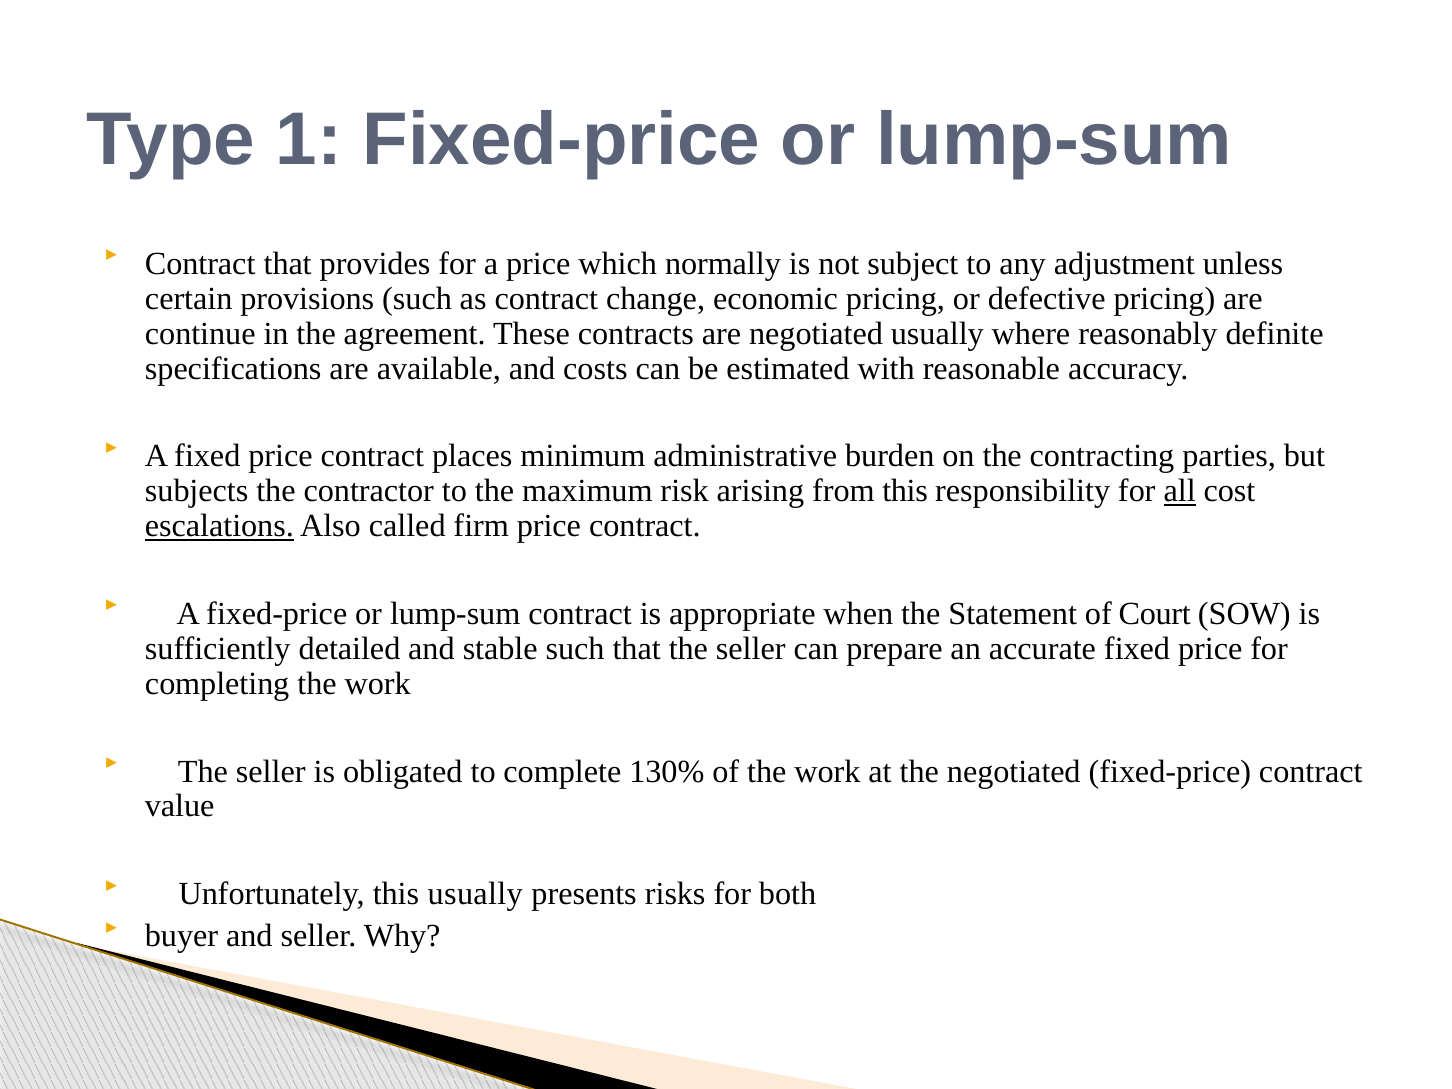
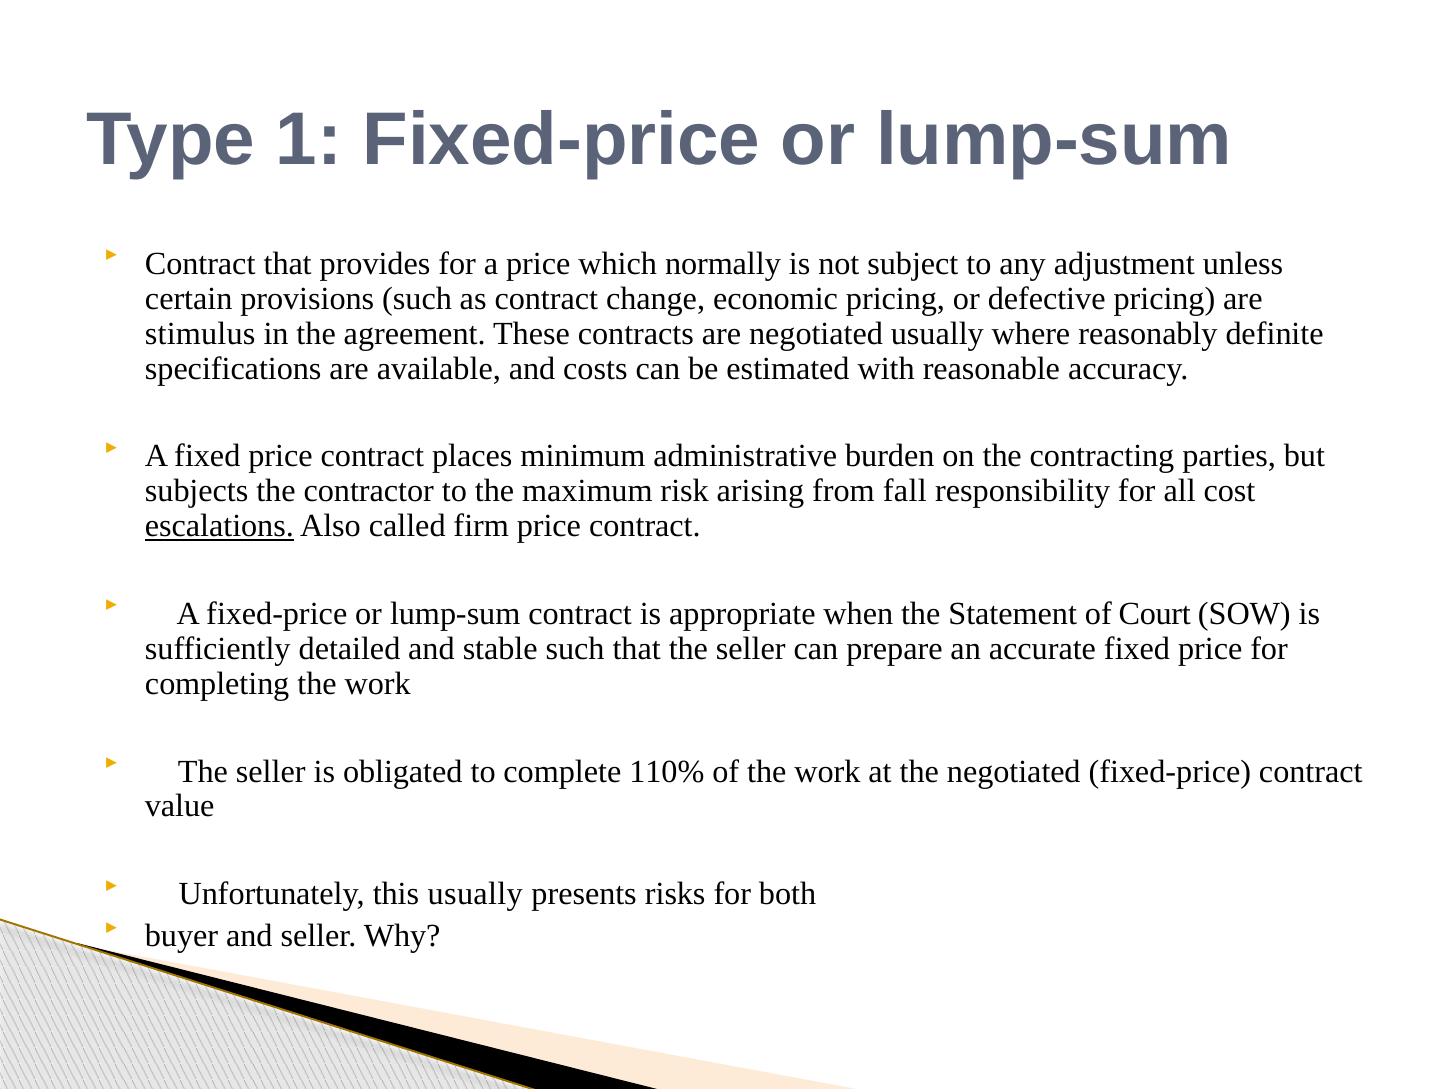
continue: continue -> stimulus
from this: this -> fall
all underline: present -> none
130%: 130% -> 110%
